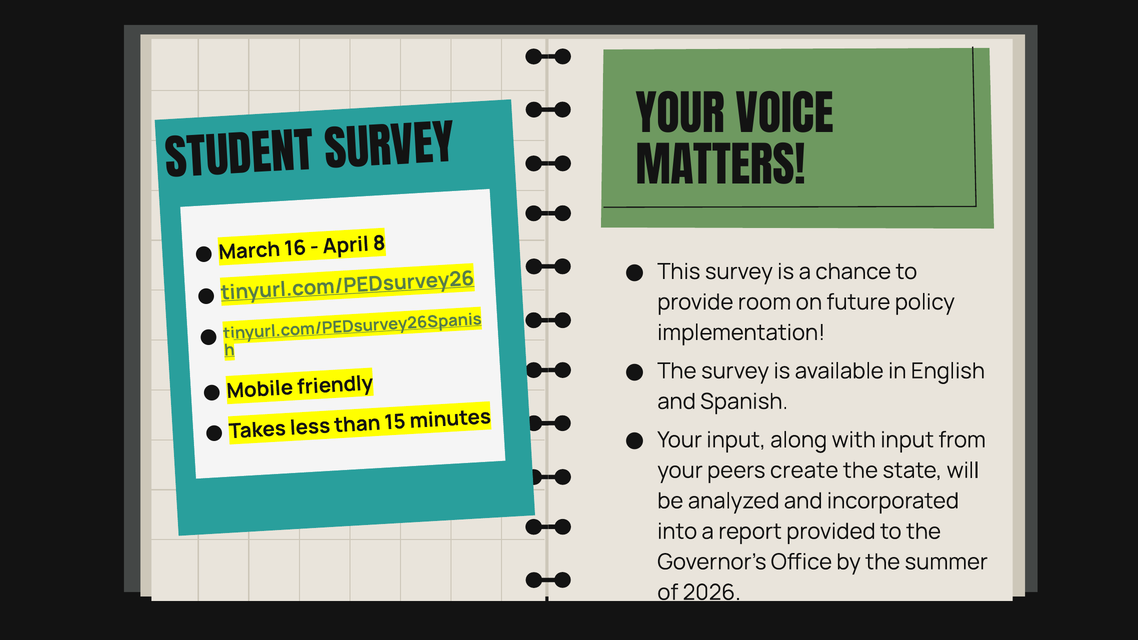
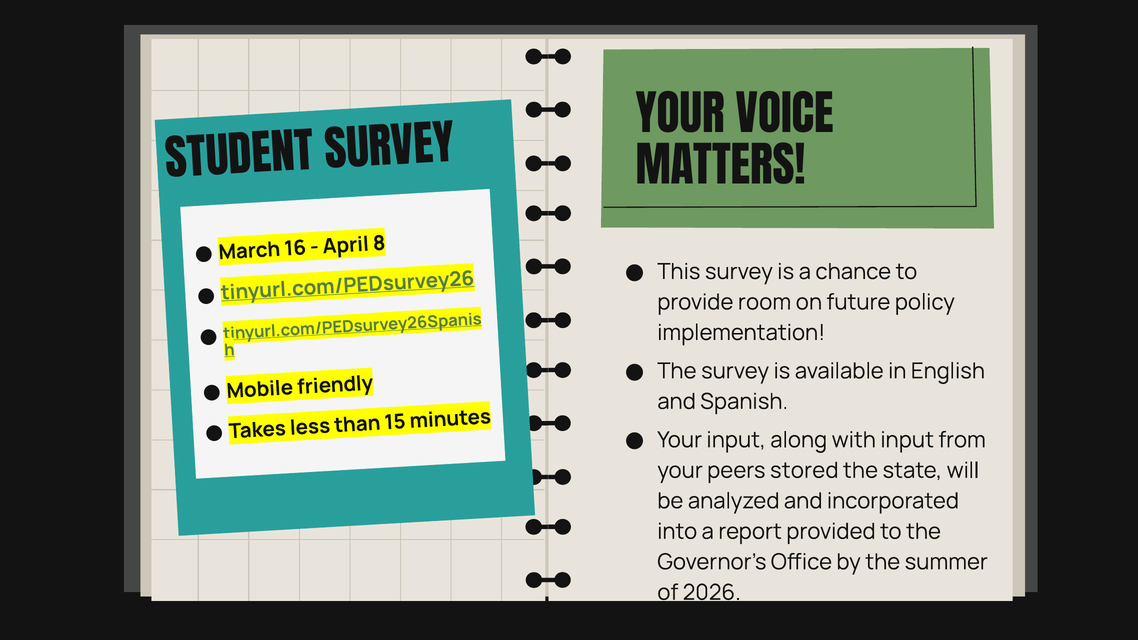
create: create -> stored
